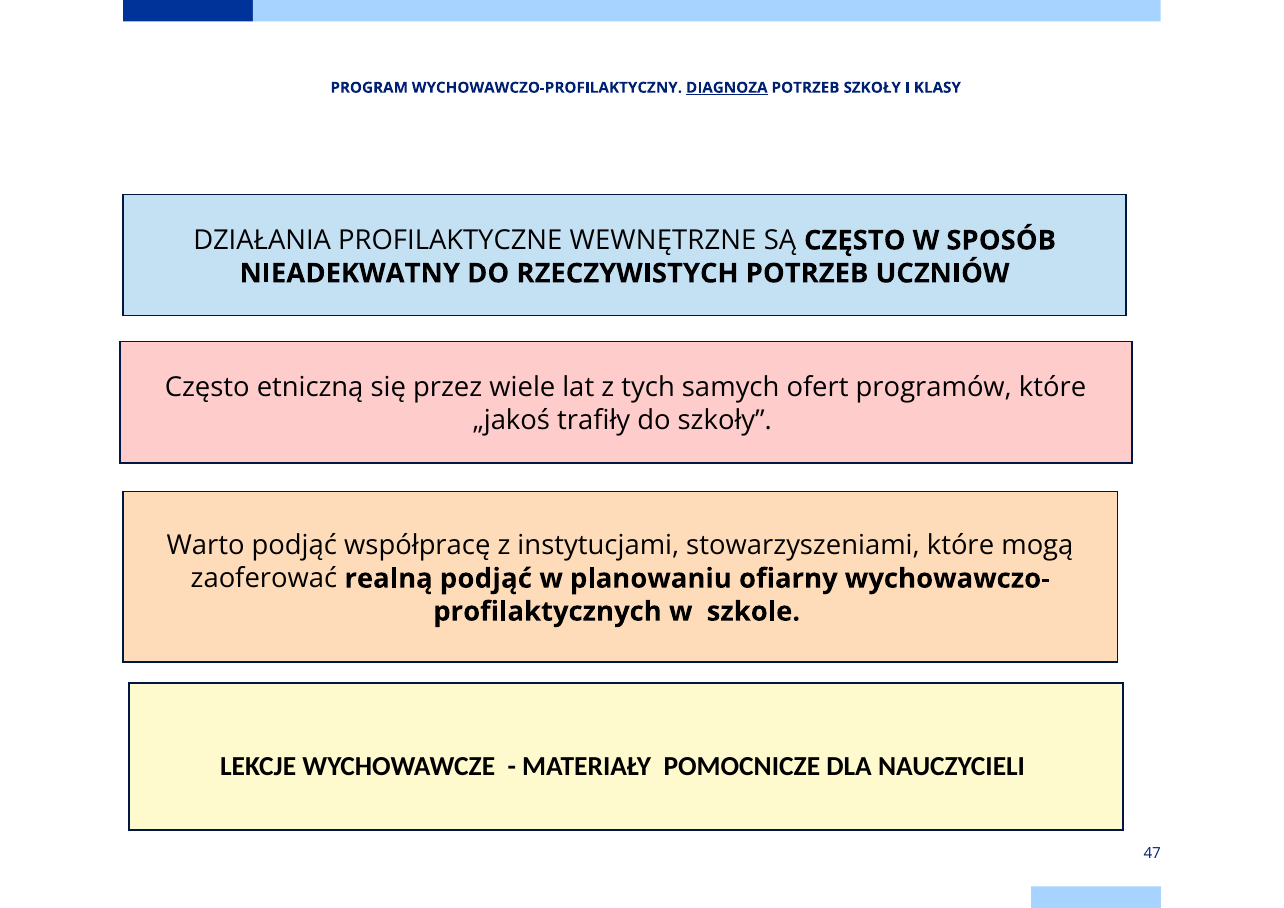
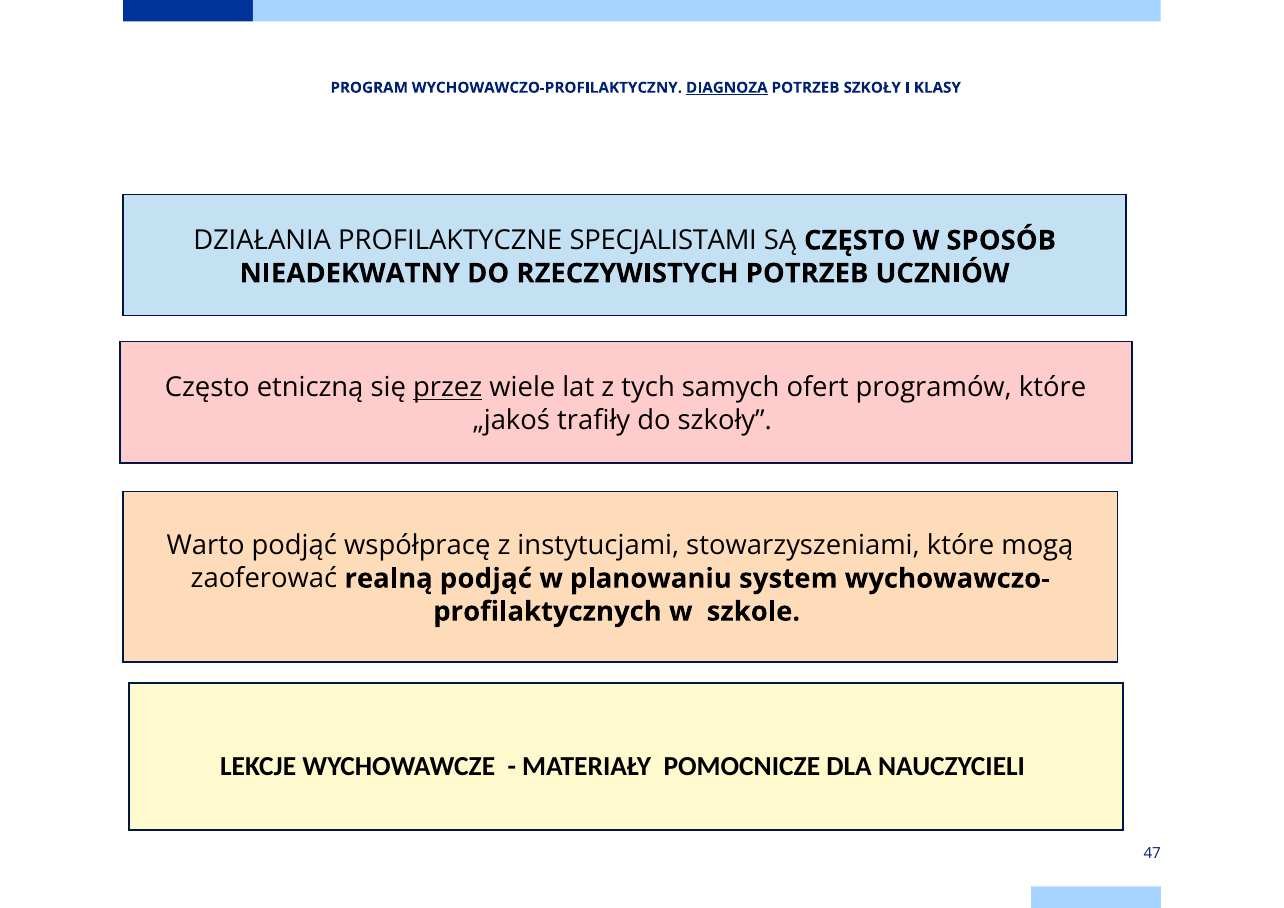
WEWNĘTRZNE: WEWNĘTRZNE -> SPECJALISTAMI
przez underline: none -> present
ofiarny: ofiarny -> system
